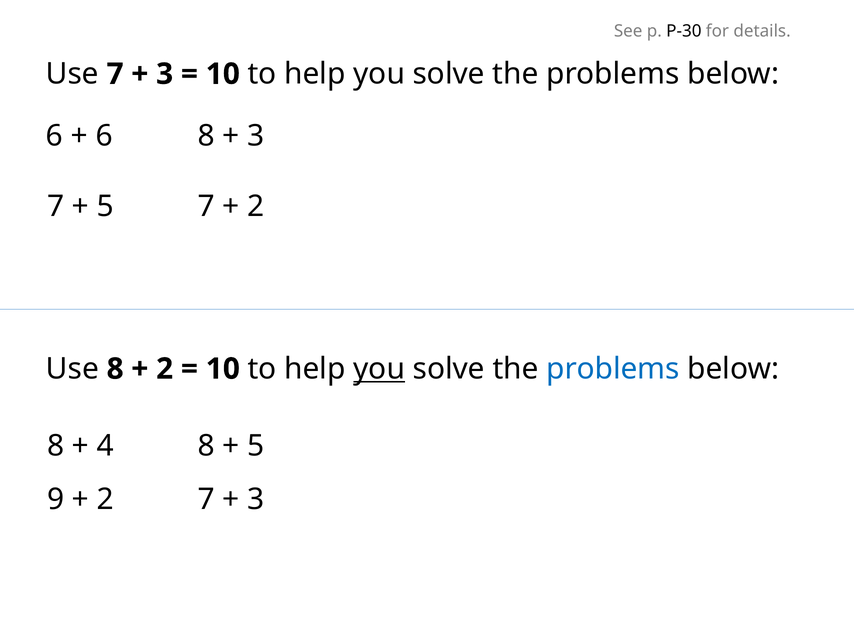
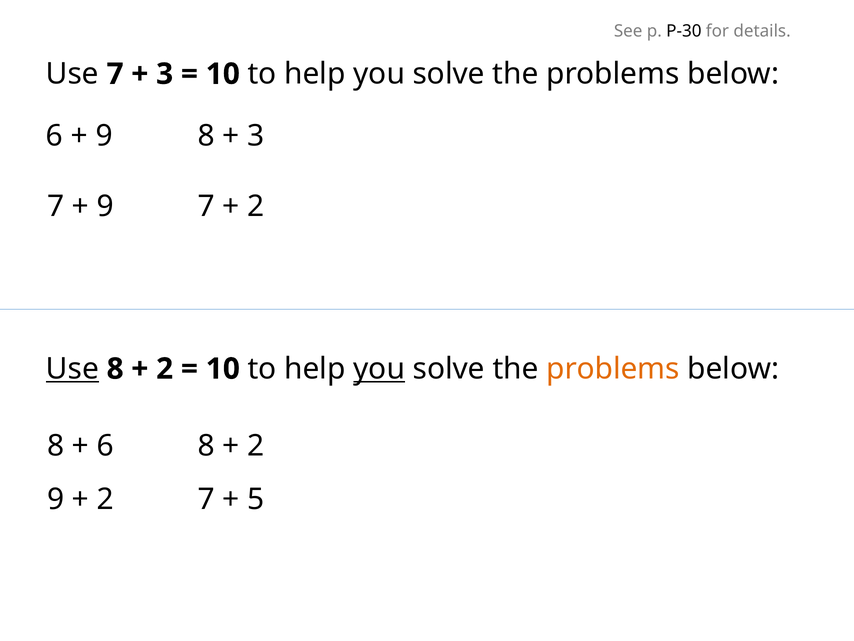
6 at (104, 136): 6 -> 9
5 at (105, 206): 5 -> 9
Use at (72, 369) underline: none -> present
problems at (613, 369) colour: blue -> orange
4 at (105, 445): 4 -> 6
5 at (256, 445): 5 -> 2
3 at (256, 499): 3 -> 5
